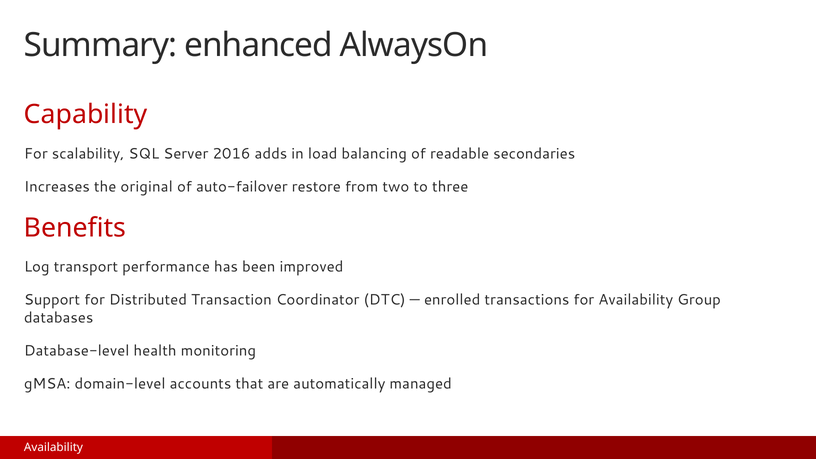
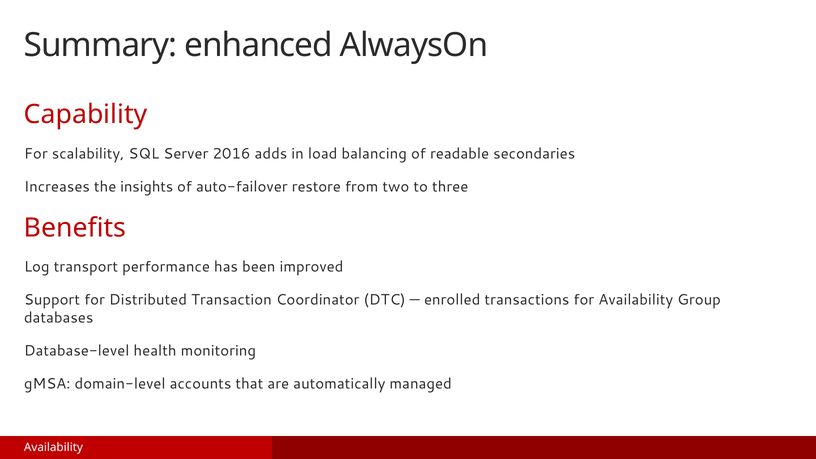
original: original -> insights
